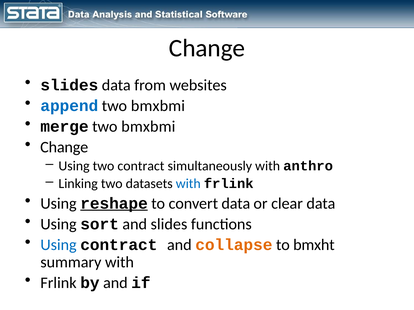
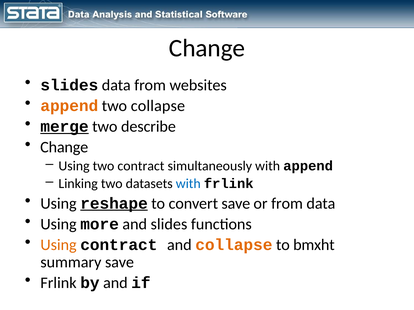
append at (69, 106) colour: blue -> orange
bmxbmi at (158, 106): bmxbmi -> collapse
merge underline: none -> present
bmxbmi at (148, 127): bmxbmi -> describe
with anthro: anthro -> append
convert data: data -> save
or clear: clear -> from
sort: sort -> more
Using at (59, 245) colour: blue -> orange
summary with: with -> save
